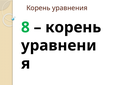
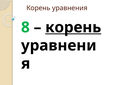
корень at (73, 28) underline: none -> present
